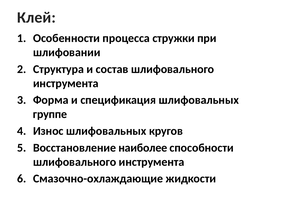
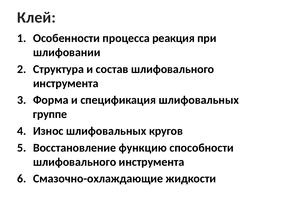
стружки: стружки -> реакция
наиболее: наиболее -> функцию
